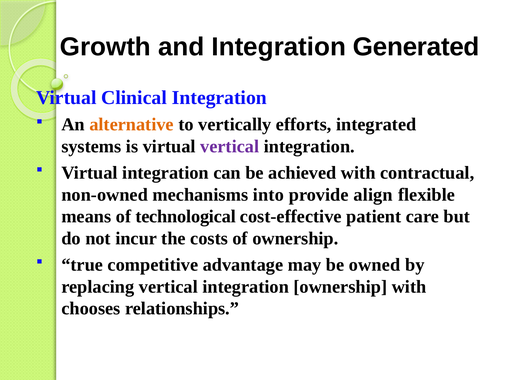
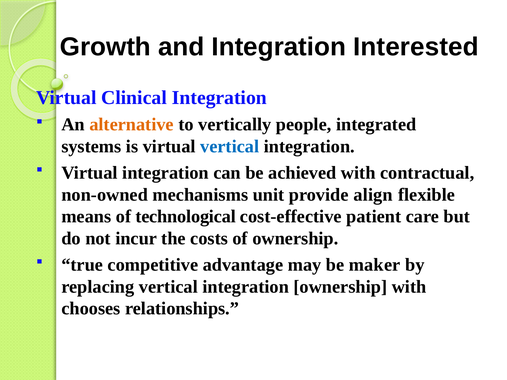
Generated: Generated -> Interested
efforts: efforts -> people
vertical at (230, 147) colour: purple -> blue
into: into -> unit
owned: owned -> maker
